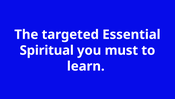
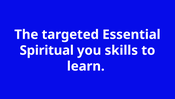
must: must -> skills
